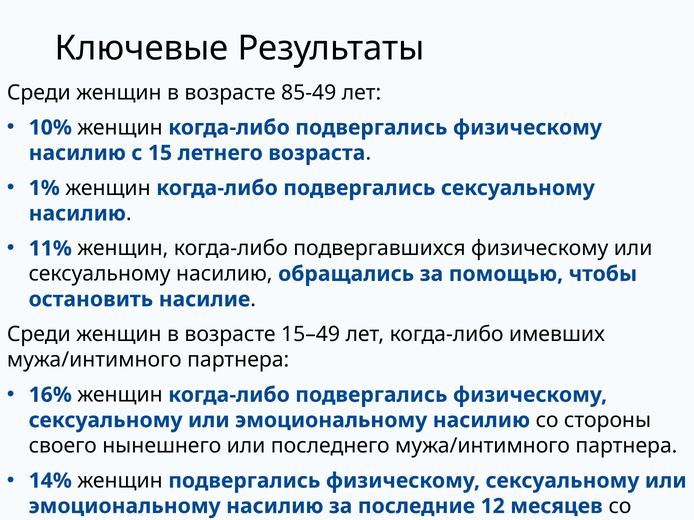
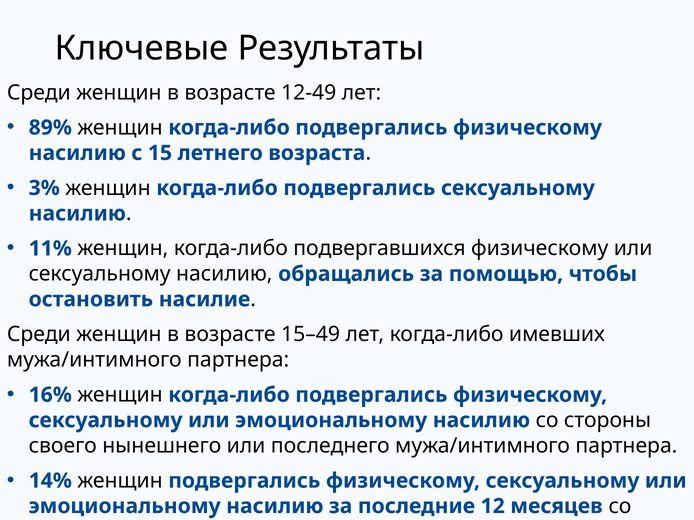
85-49: 85-49 -> 12-49
10%: 10% -> 89%
1%: 1% -> 3%
